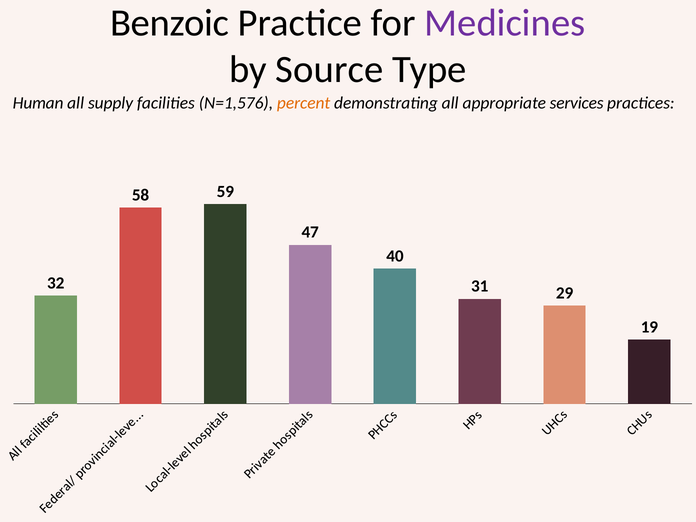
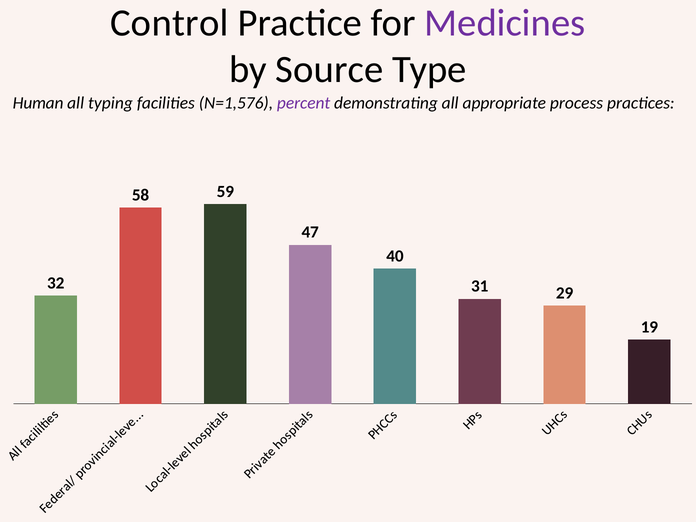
Benzoic: Benzoic -> Control
supply: supply -> typing
percent colour: orange -> purple
services: services -> process
